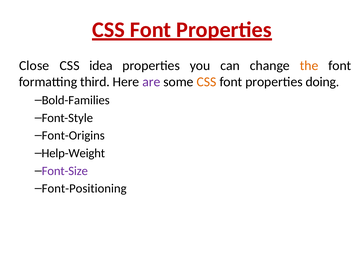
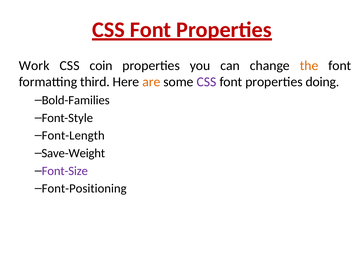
Close: Close -> Work
idea: idea -> coin
are colour: purple -> orange
CSS at (207, 82) colour: orange -> purple
Font-Origins: Font-Origins -> Font-Length
Help-Weight: Help-Weight -> Save-Weight
